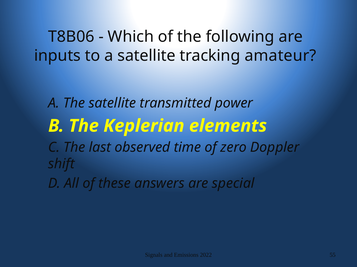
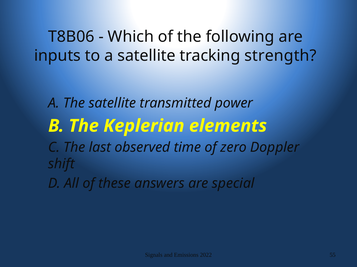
amateur: amateur -> strength
